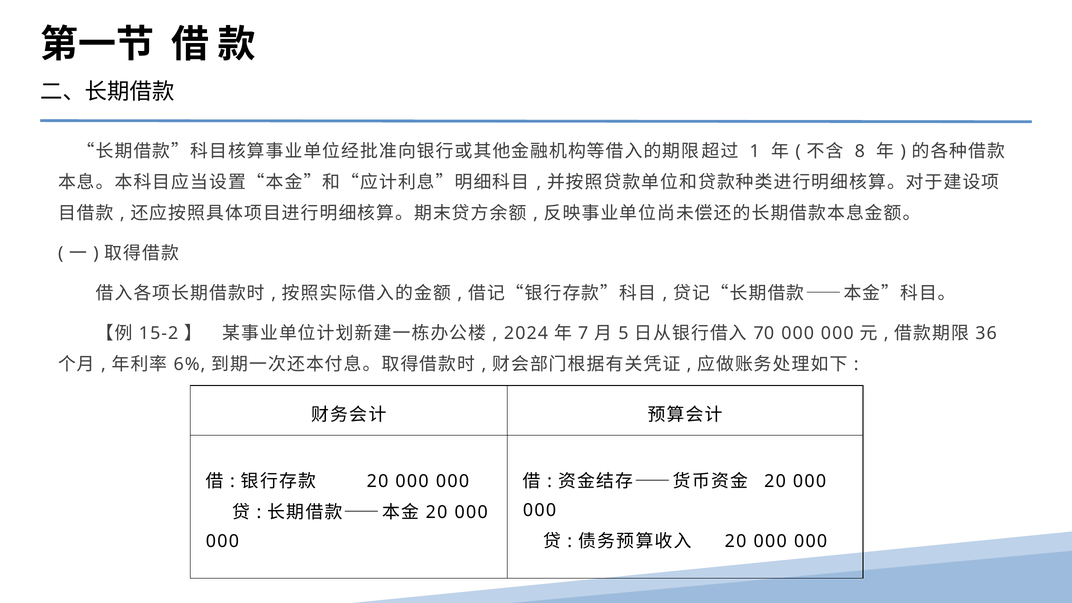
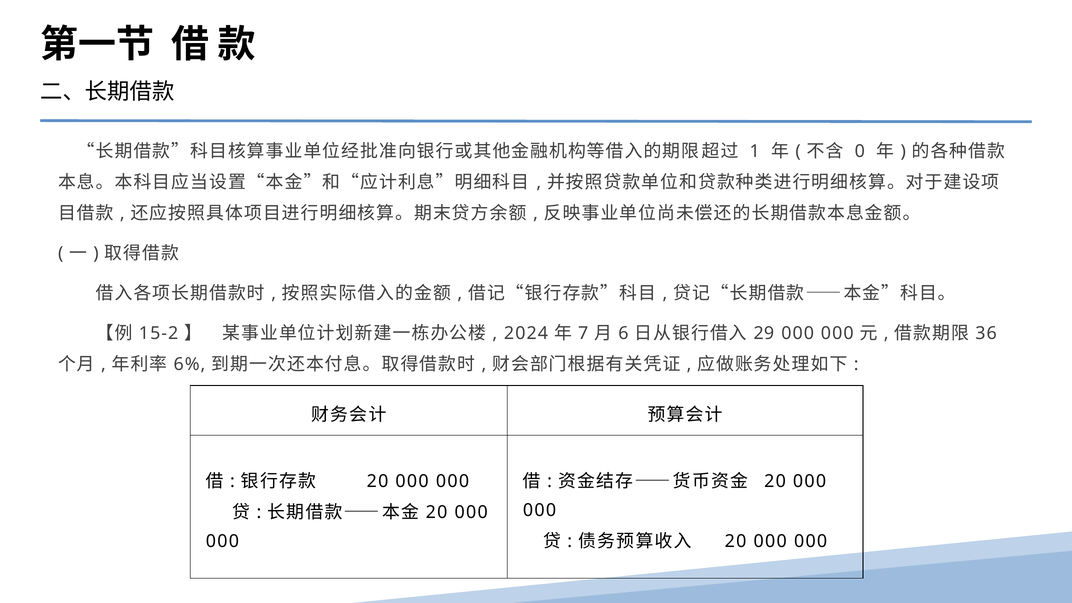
8: 8 -> 0
5: 5 -> 6
70: 70 -> 29
